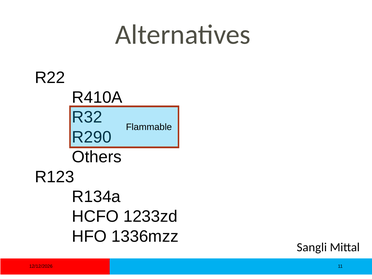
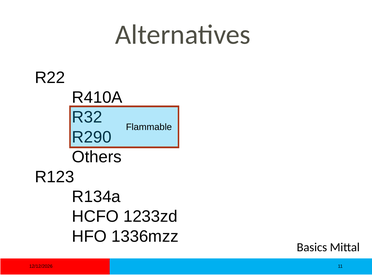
Sangli: Sangli -> Basics
